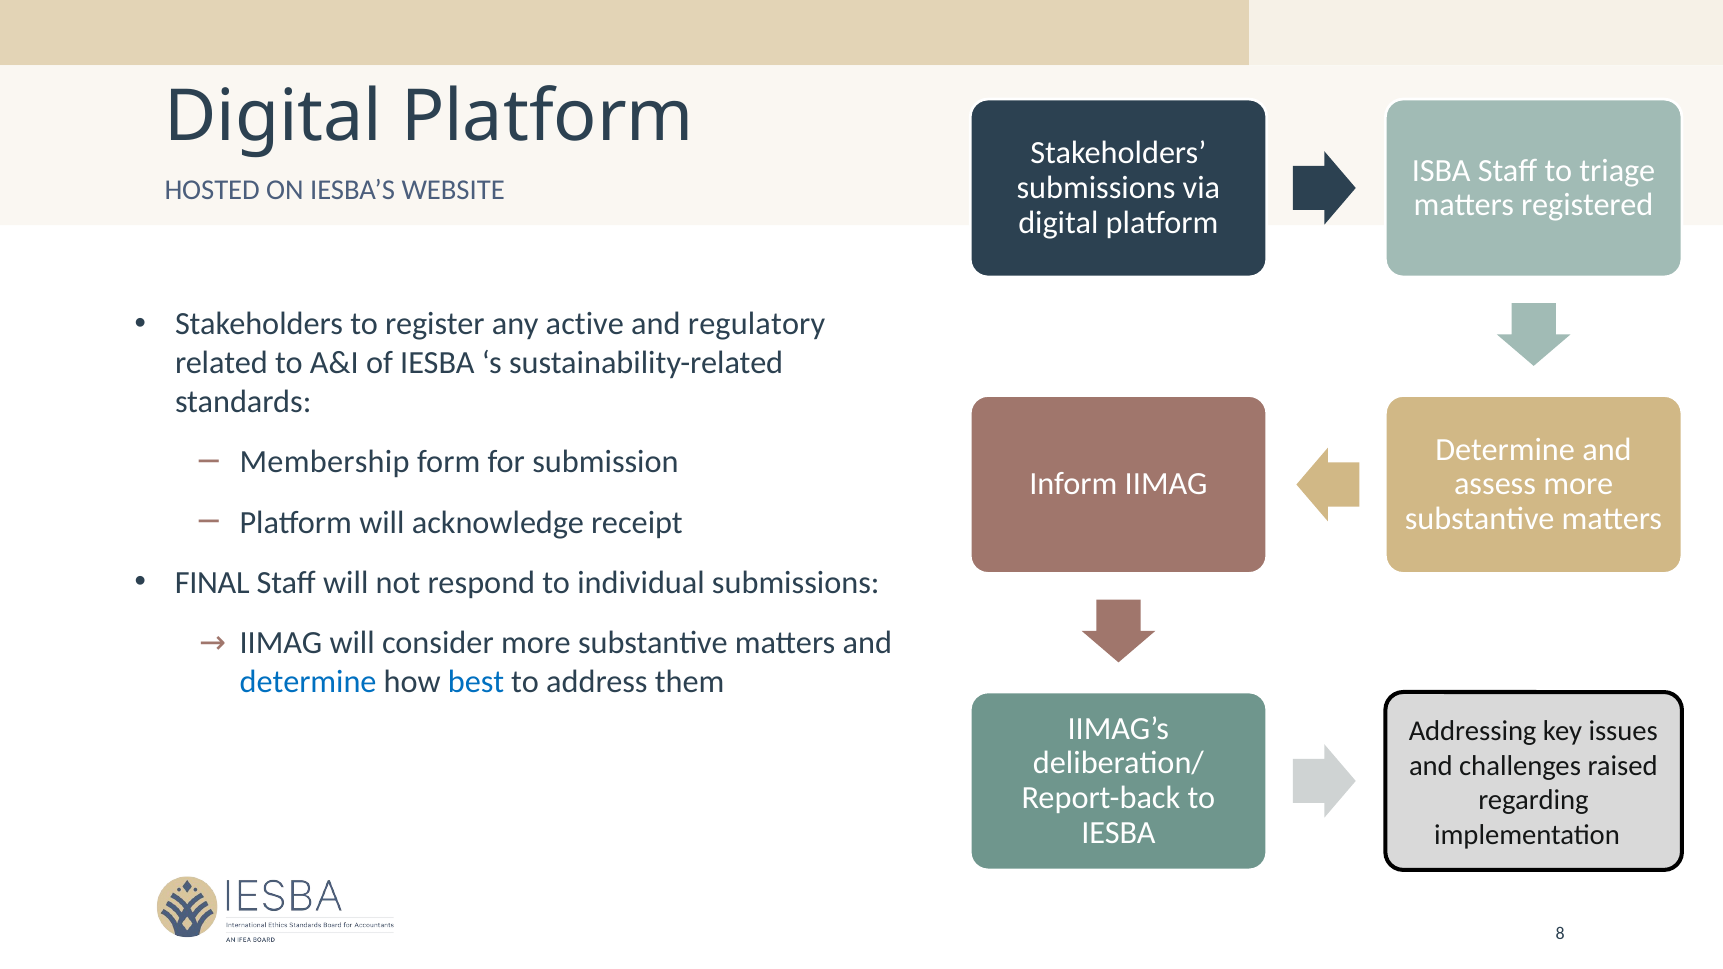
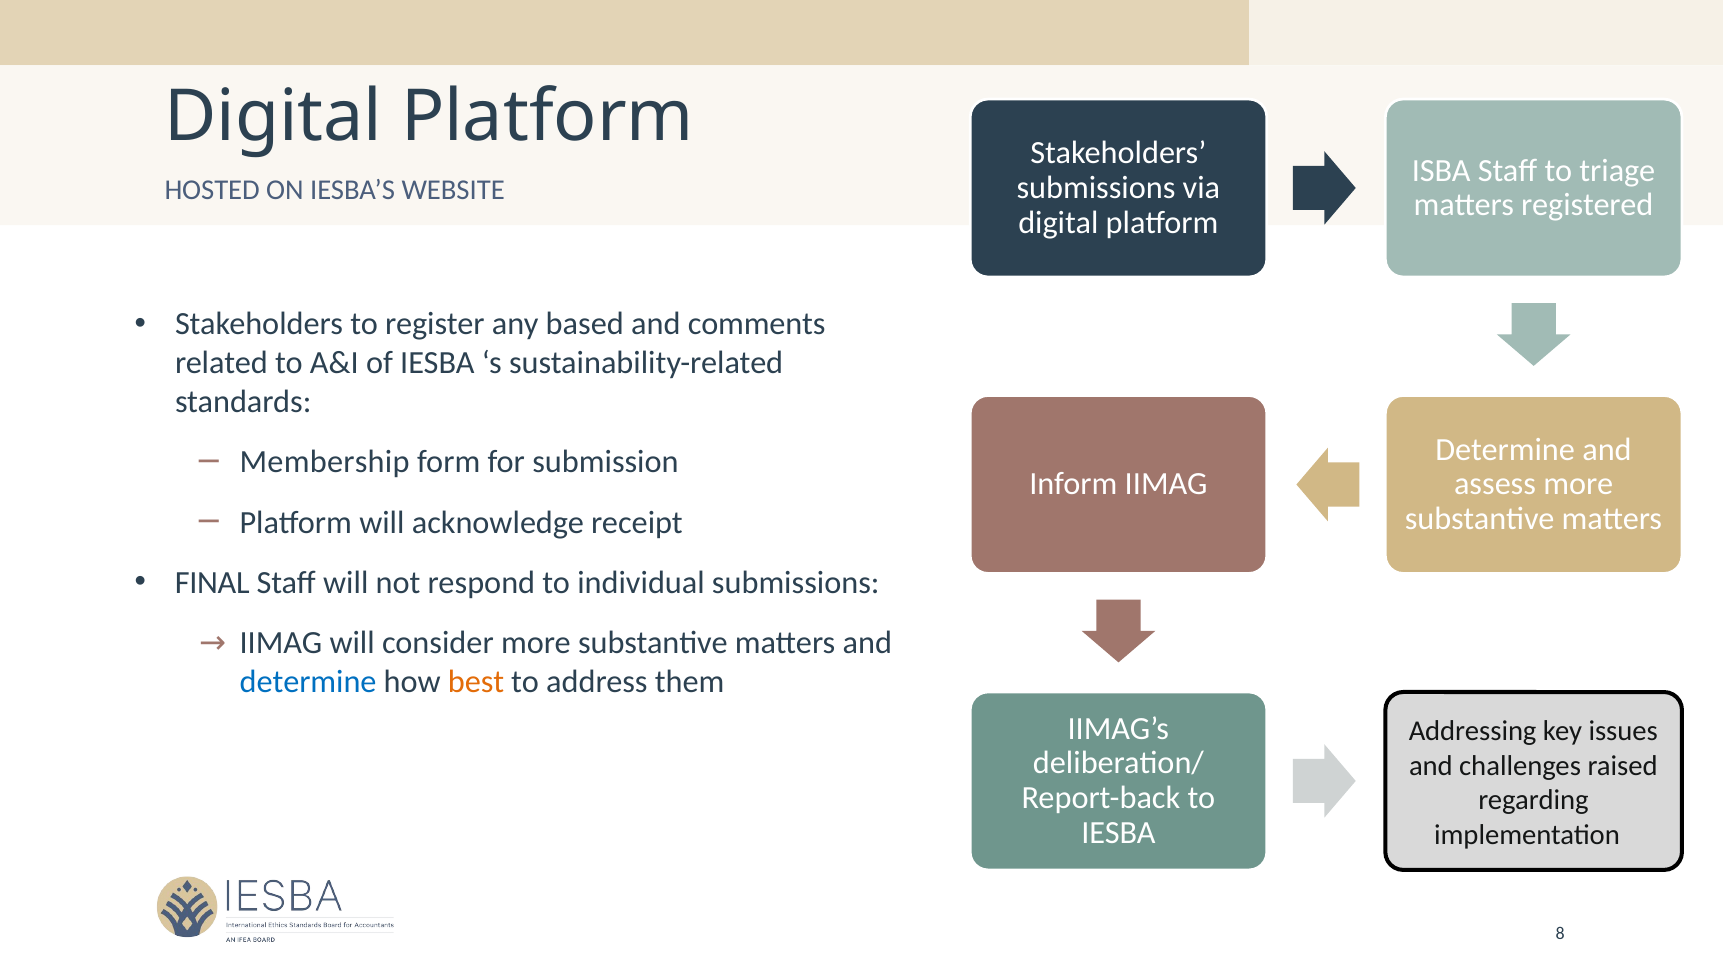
active: active -> based
regulatory: regulatory -> comments
best colour: blue -> orange
